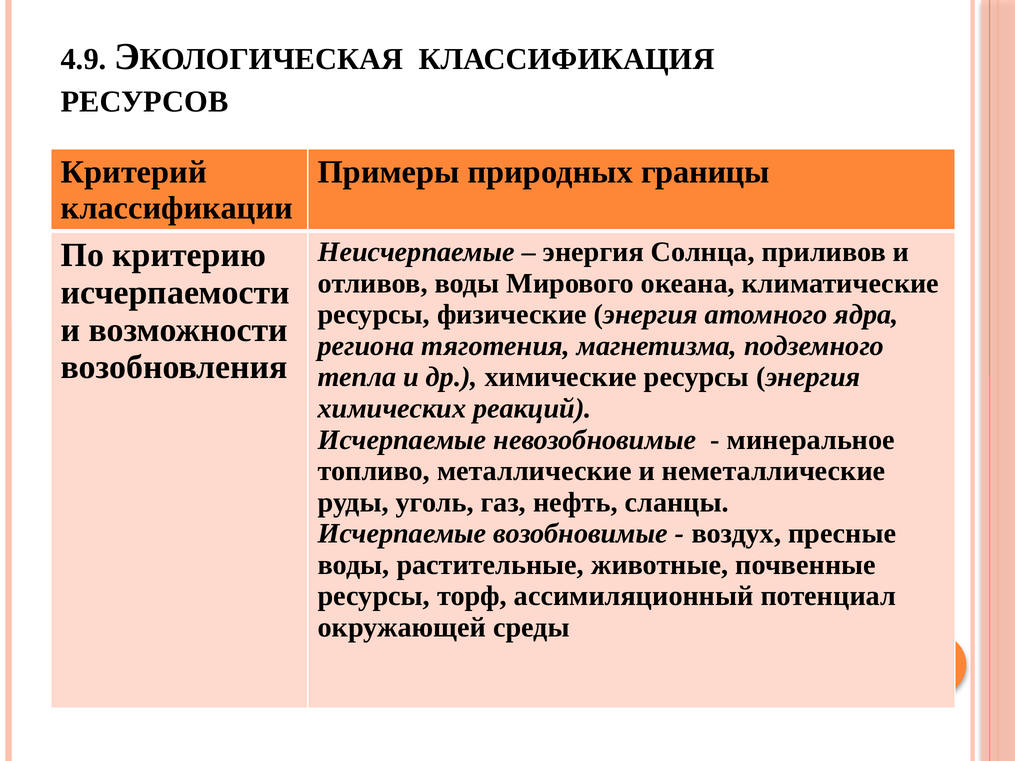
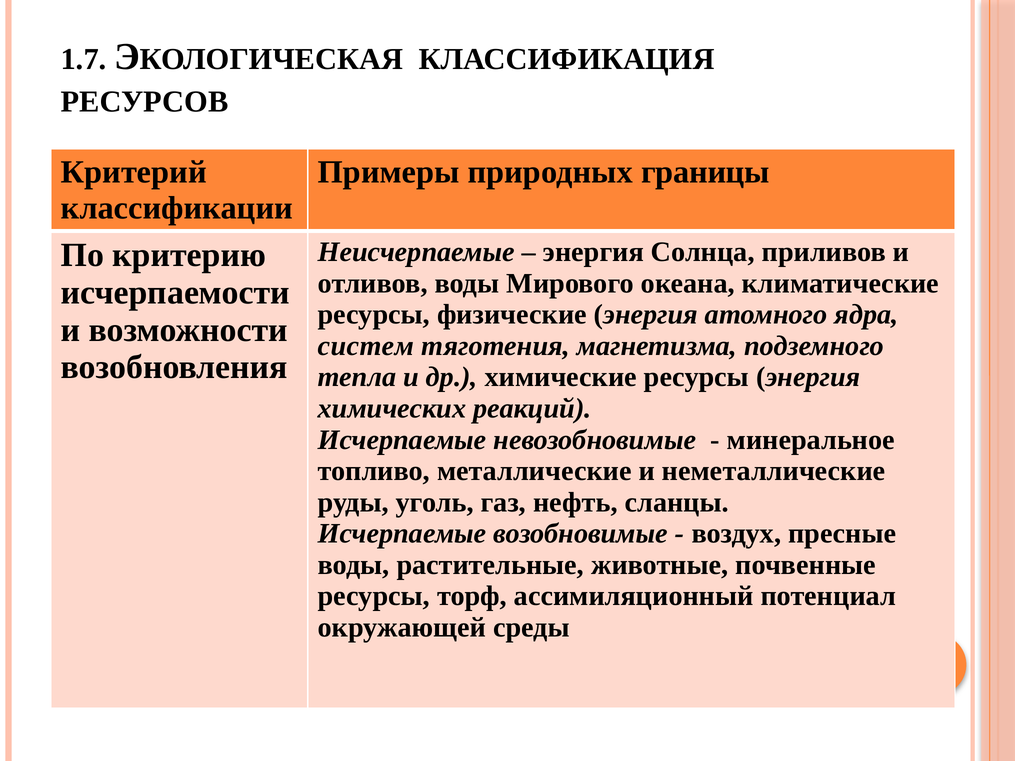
4.9: 4.9 -> 1.7
региона: региона -> систем
